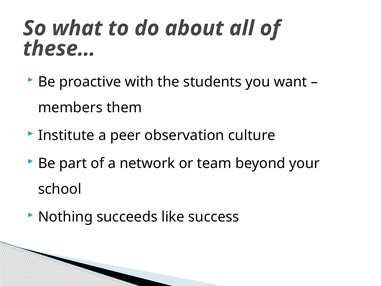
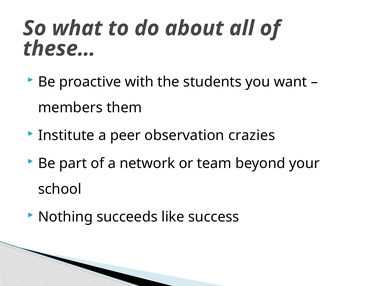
culture: culture -> crazies
